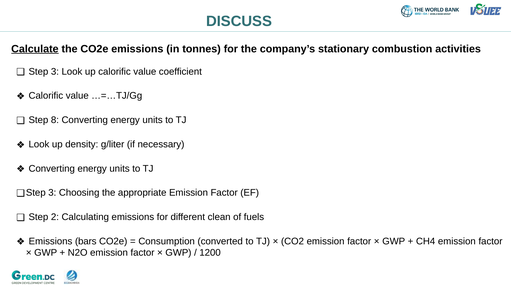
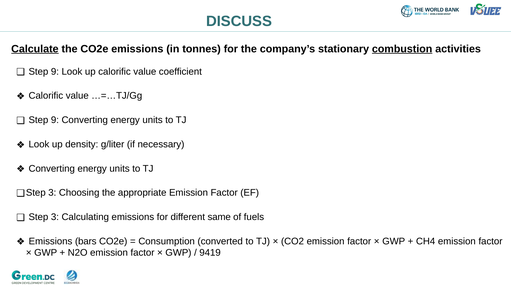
combustion underline: none -> present
3 at (55, 72): 3 -> 9
8 at (55, 120): 8 -> 9
Step 2: 2 -> 3
clean: clean -> same
1200: 1200 -> 9419
